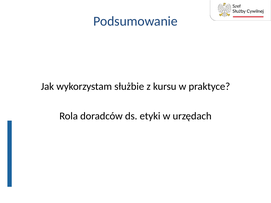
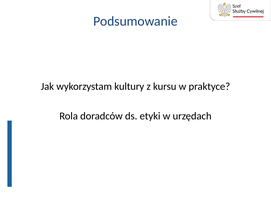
służbie: służbie -> kultury
